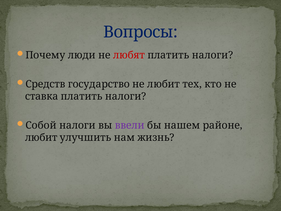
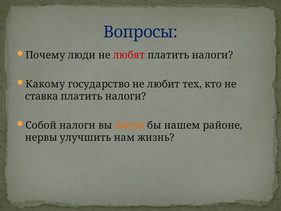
Средств: Средств -> Какому
ввели colour: purple -> orange
любит at (41, 137): любит -> нервы
